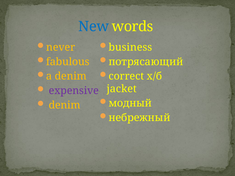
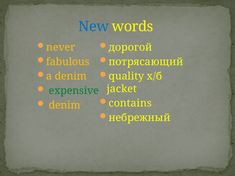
business: business -> дорогой
correct: correct -> quality
expensive colour: purple -> green
модный: модный -> contains
